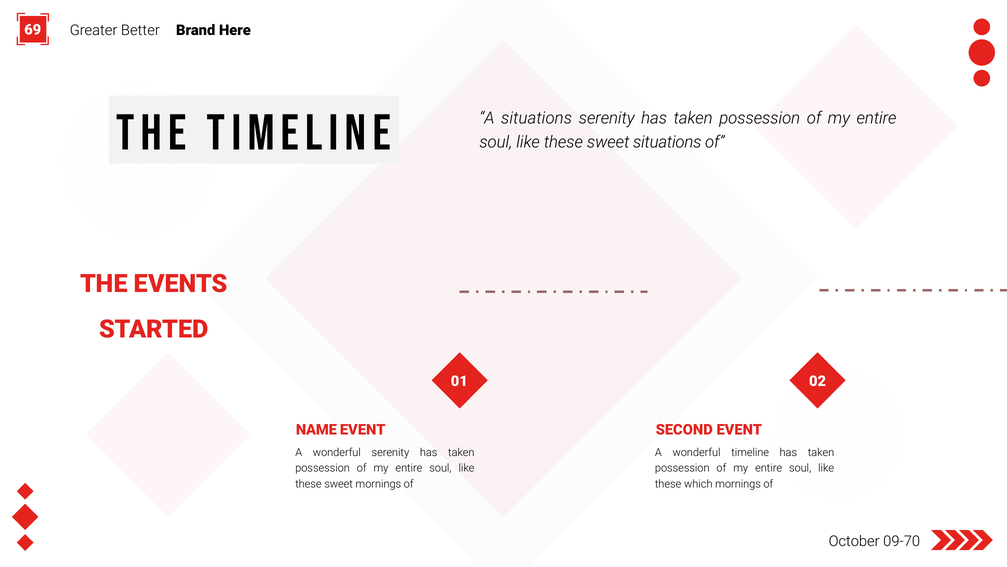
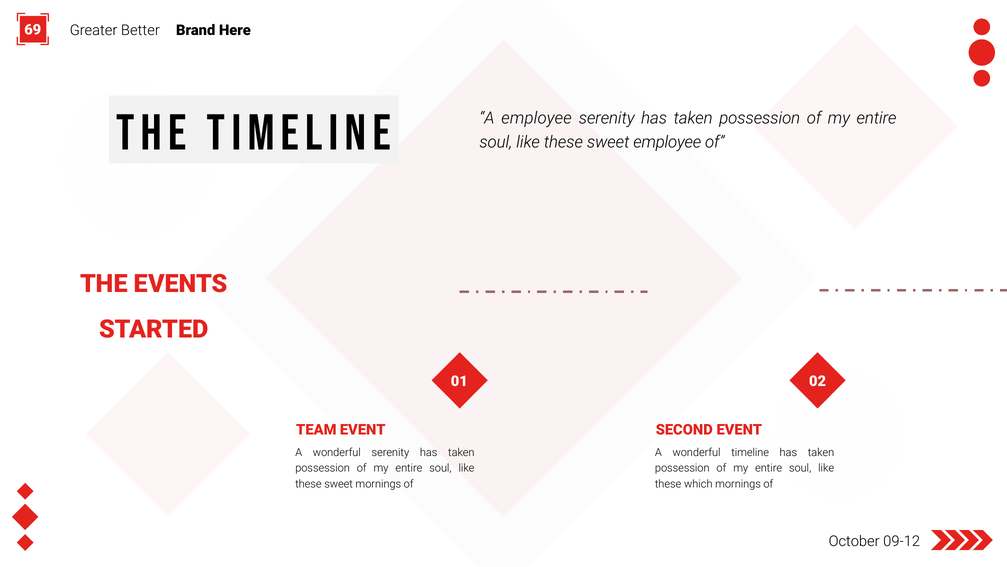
A situations: situations -> employee
sweet situations: situations -> employee
NAME: NAME -> TEAM
09-70: 09-70 -> 09-12
